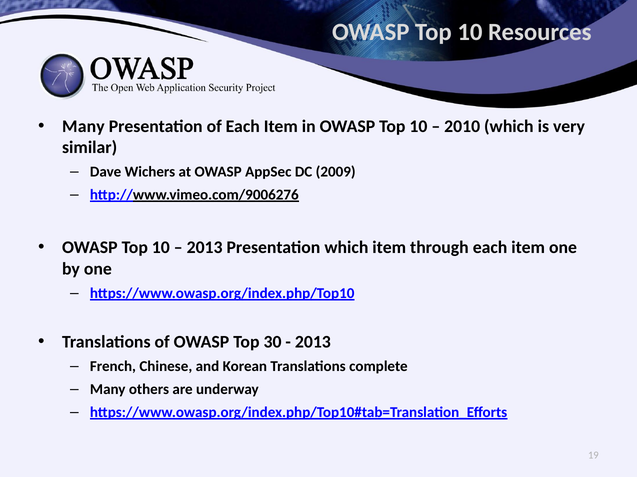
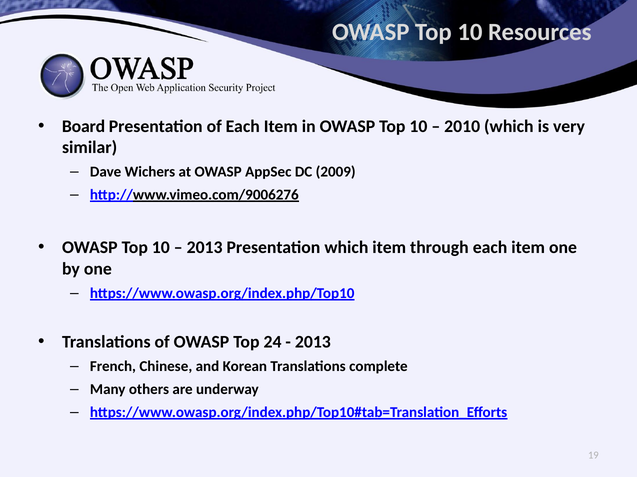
Many at (83, 127): Many -> Board
30: 30 -> 24
